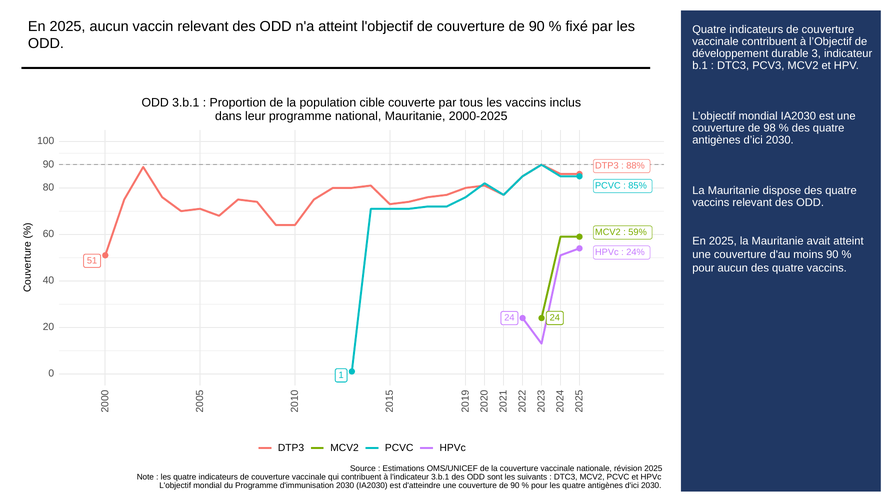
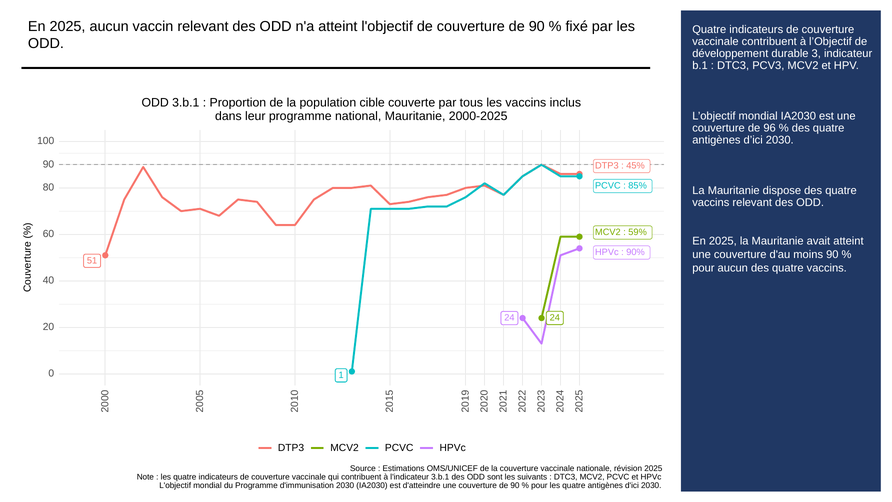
98: 98 -> 96
88%: 88% -> 45%
24%: 24% -> 90%
